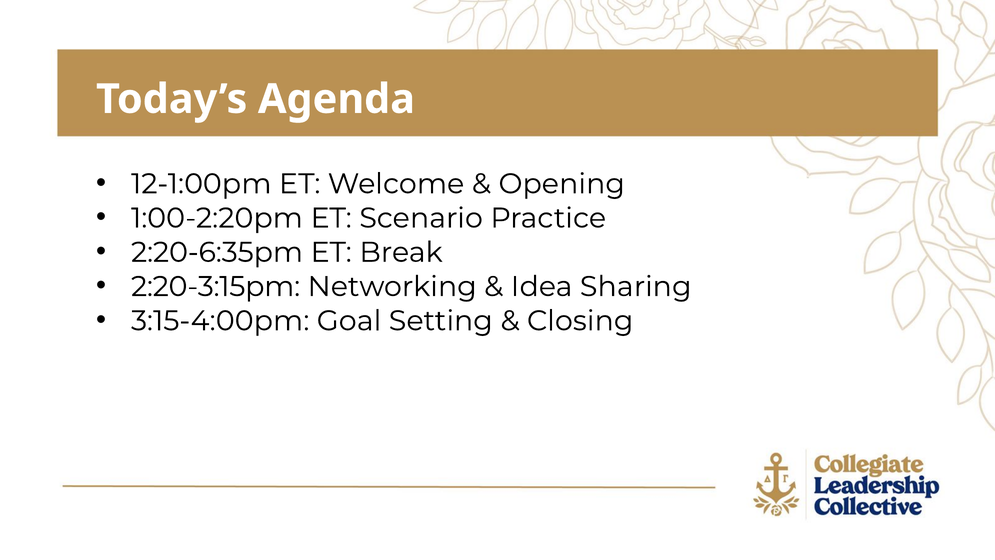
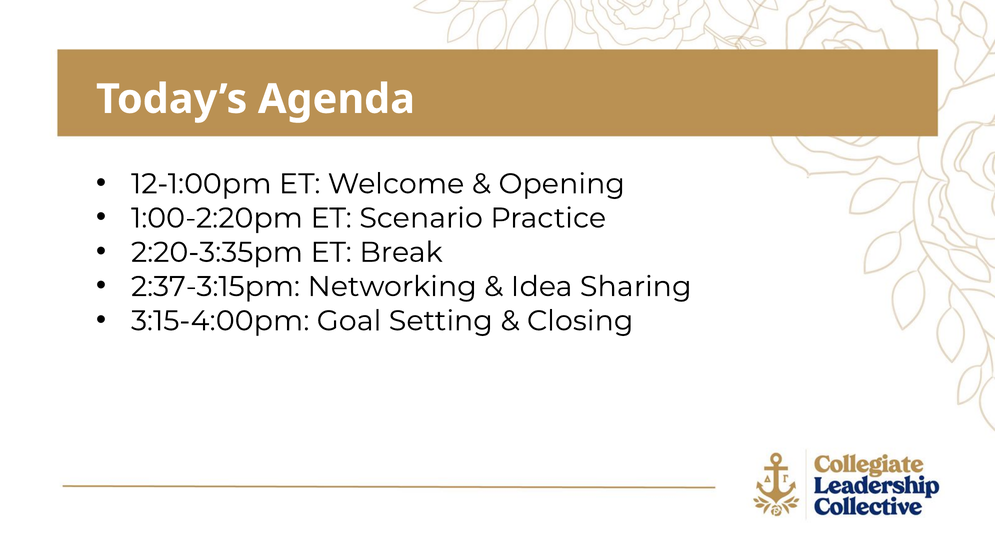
2:20-6:35pm: 2:20-6:35pm -> 2:20-3:35pm
2:20-3:15pm: 2:20-3:15pm -> 2:37-3:15pm
